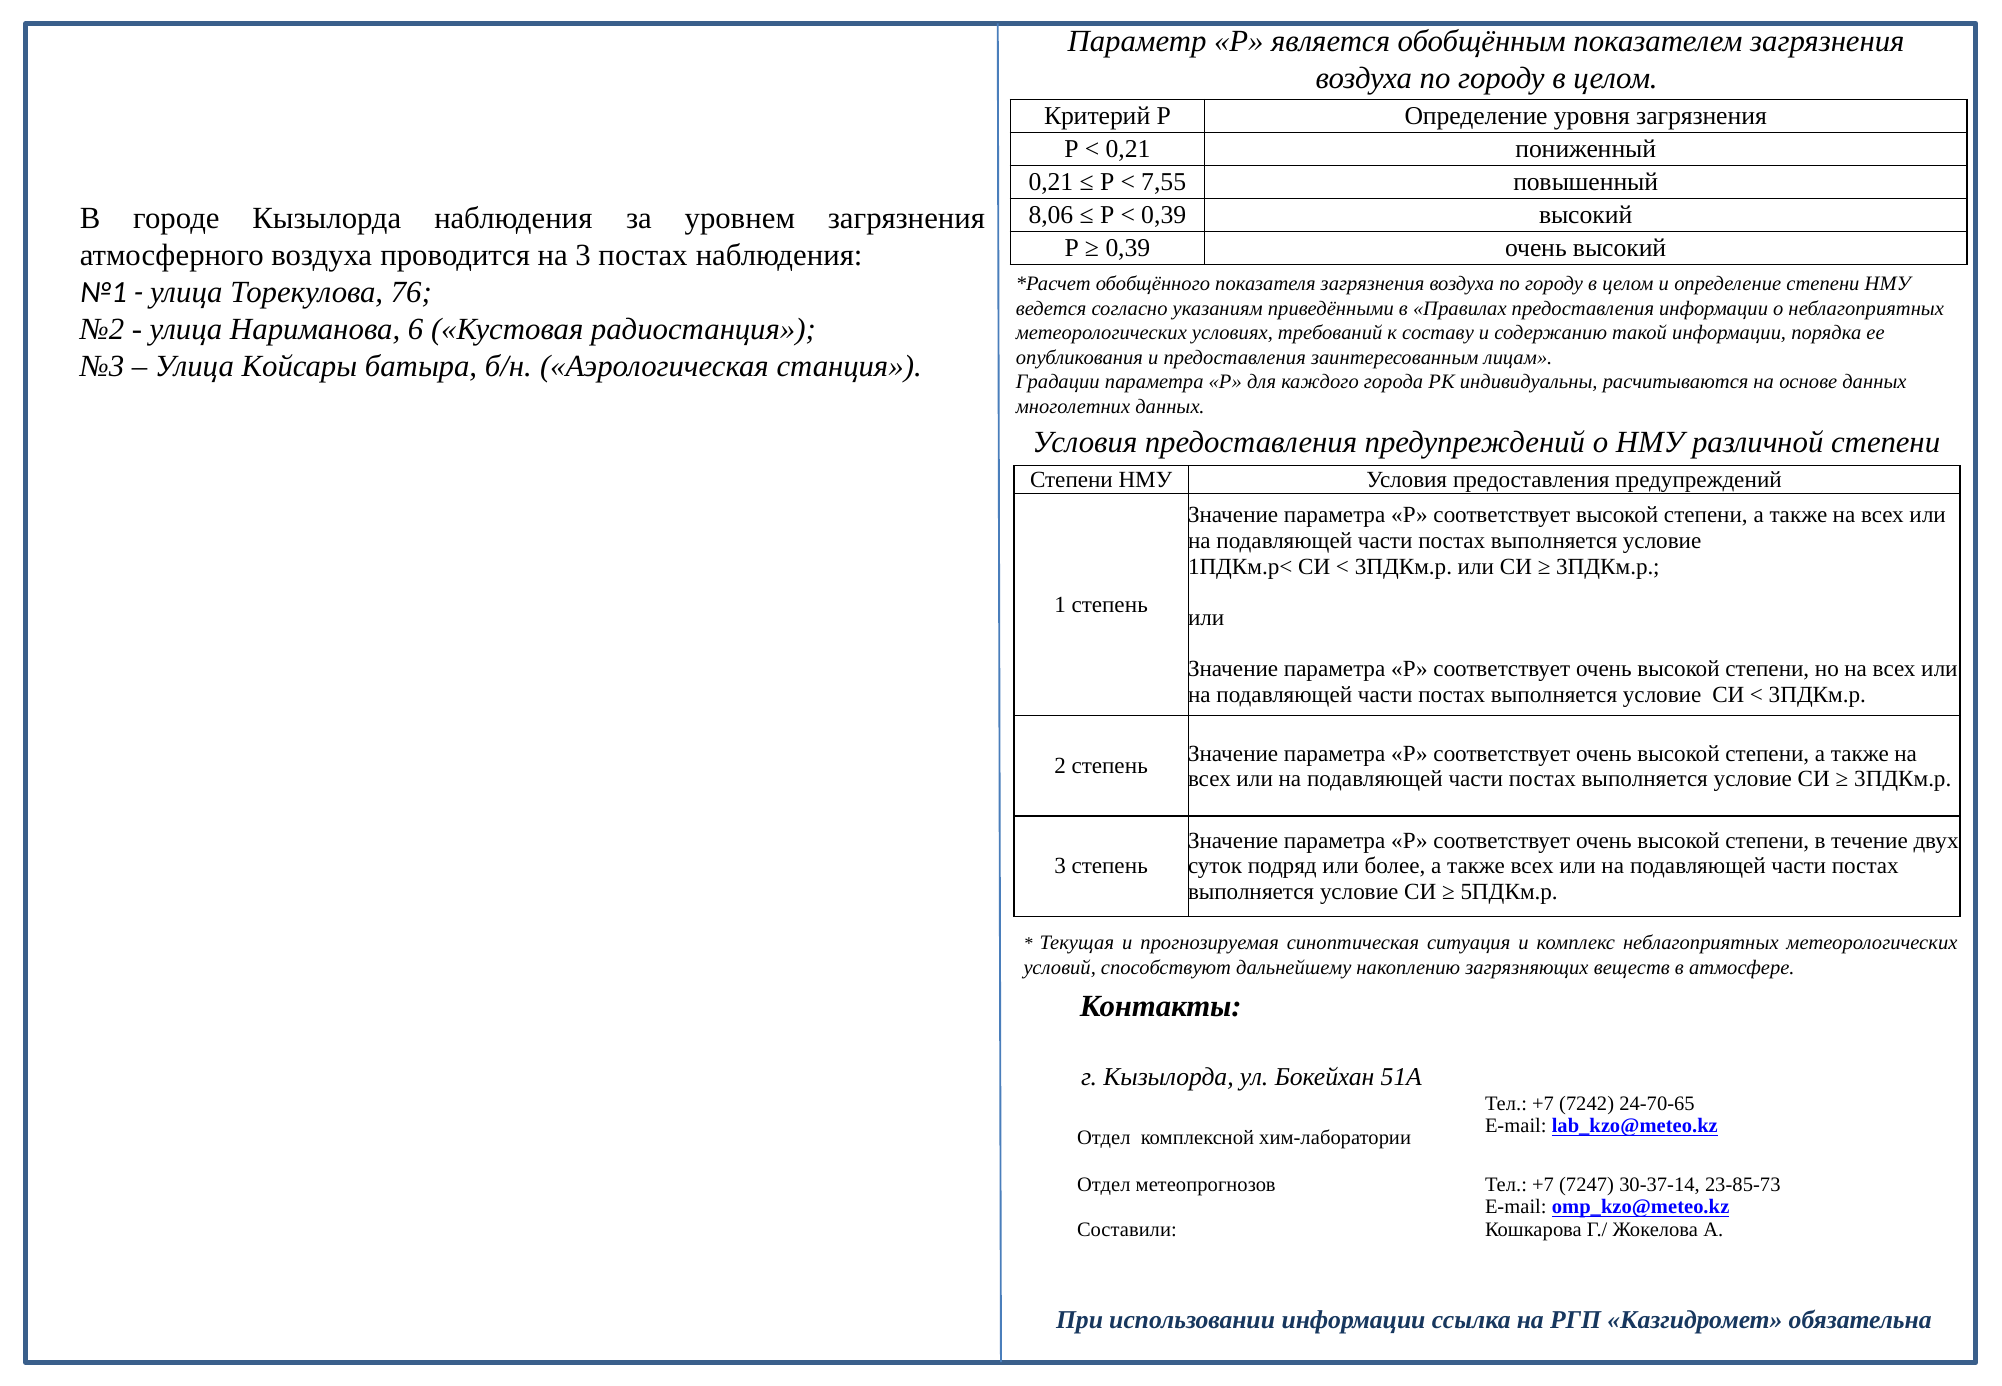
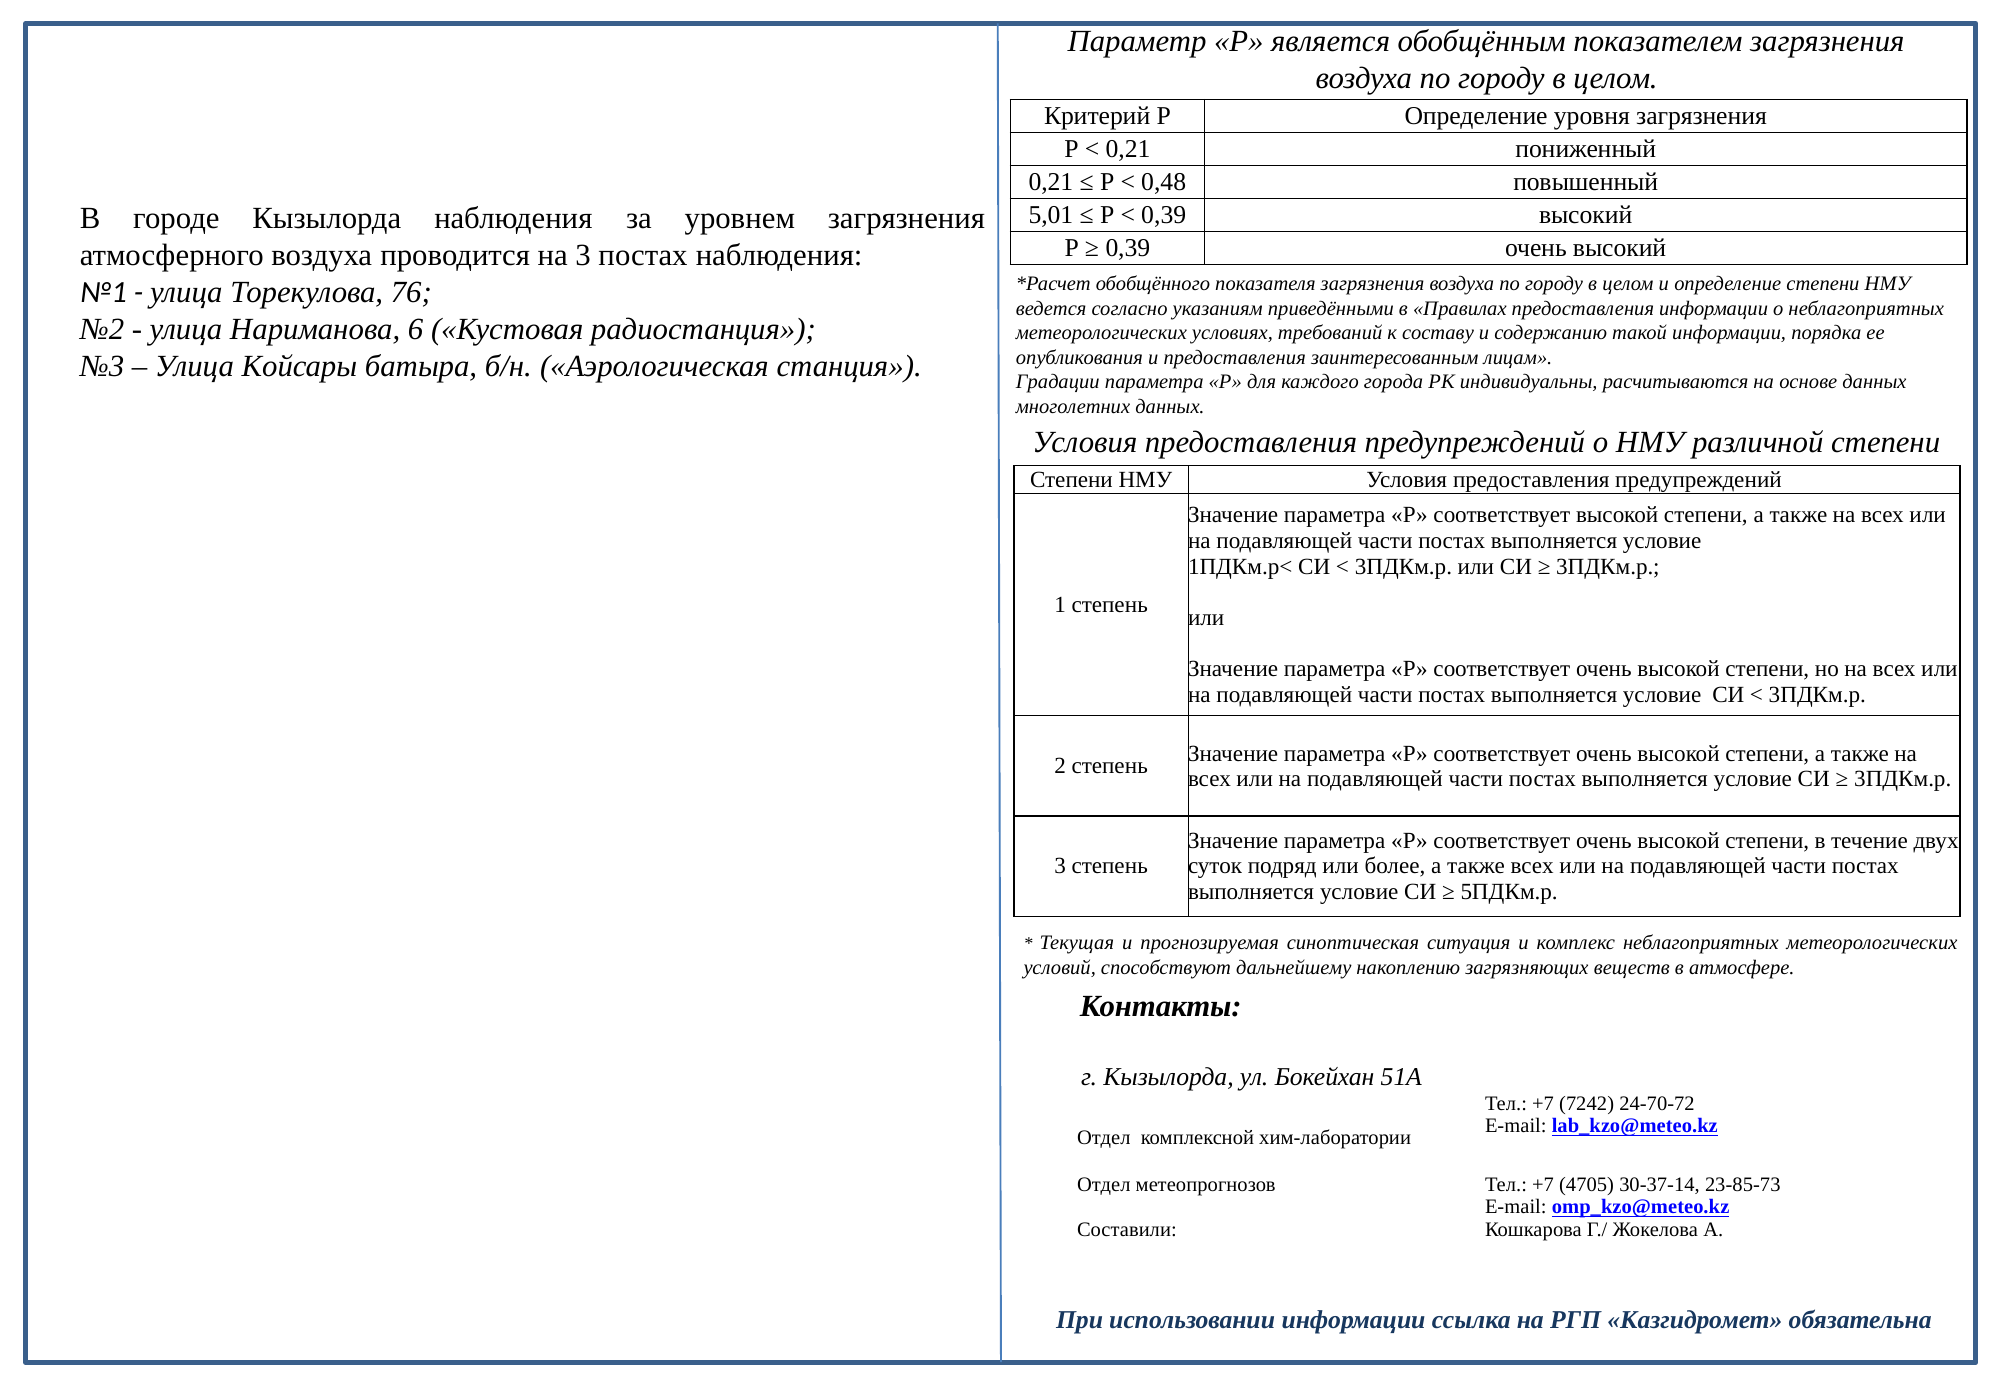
7,55: 7,55 -> 0,48
8,06: 8,06 -> 5,01
24-70-65: 24-70-65 -> 24-70-72
7247: 7247 -> 4705
